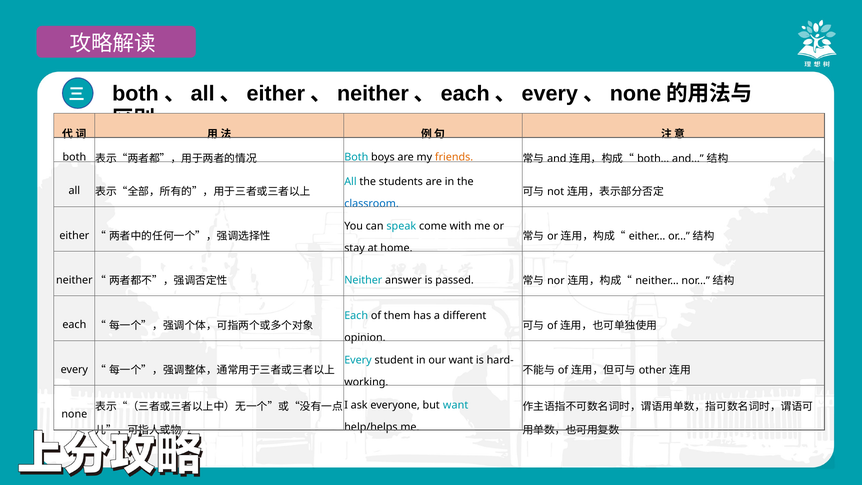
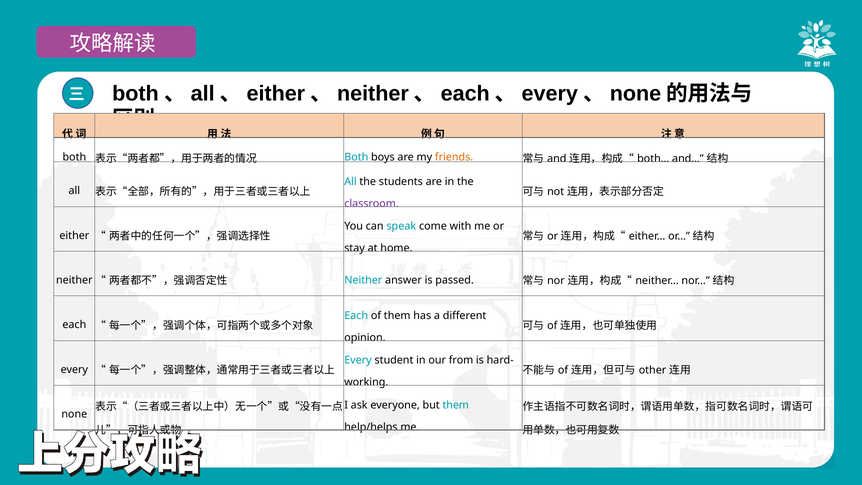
classroom colour: blue -> purple
our want: want -> from
but want: want -> them
